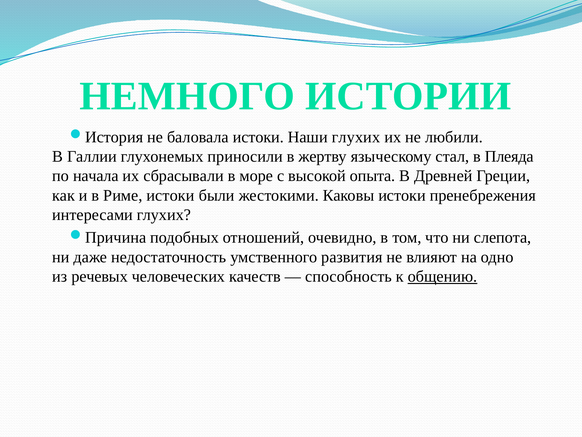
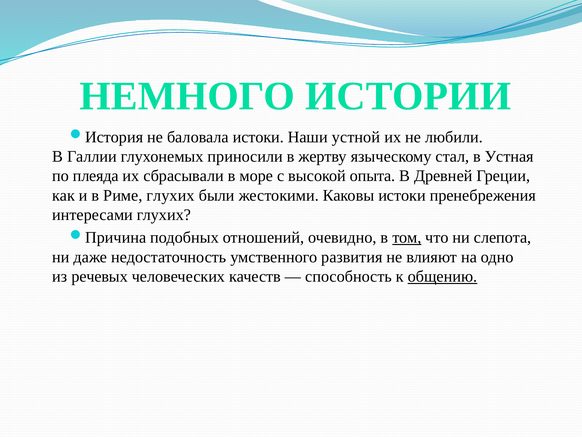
Наши глухих: глухих -> устной
Плеяда: Плеяда -> Устная
начала: начала -> плеяда
Риме истоки: истоки -> глухих
том underline: none -> present
